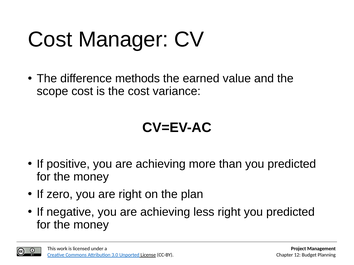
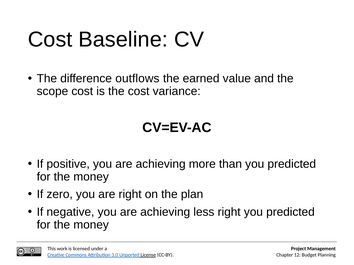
Manager: Manager -> Baseline
methods: methods -> outflows
